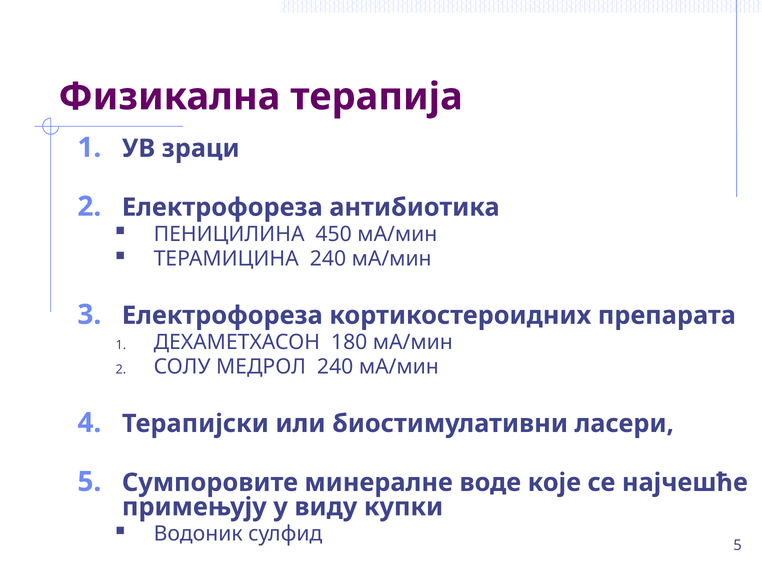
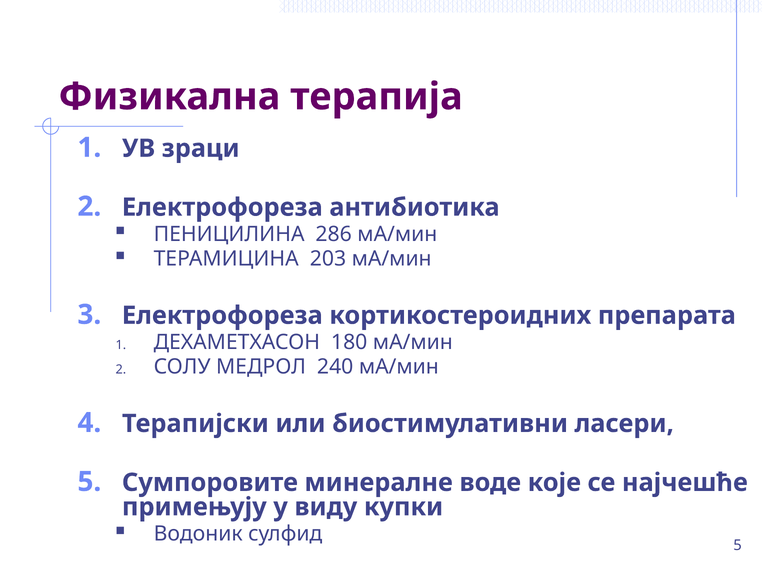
450: 450 -> 286
ТЕРАМИЦИНА 240: 240 -> 203
